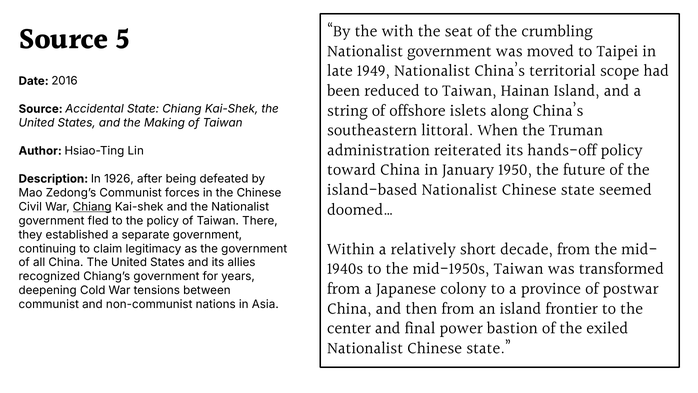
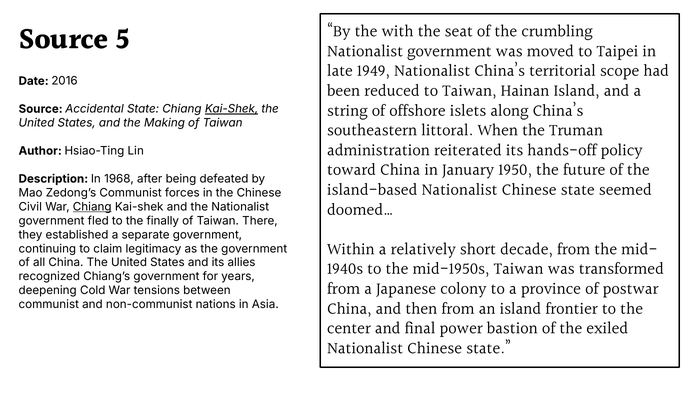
Kai-Shek at (232, 109) underline: none -> present
1926: 1926 -> 1968
the policy: policy -> finally
